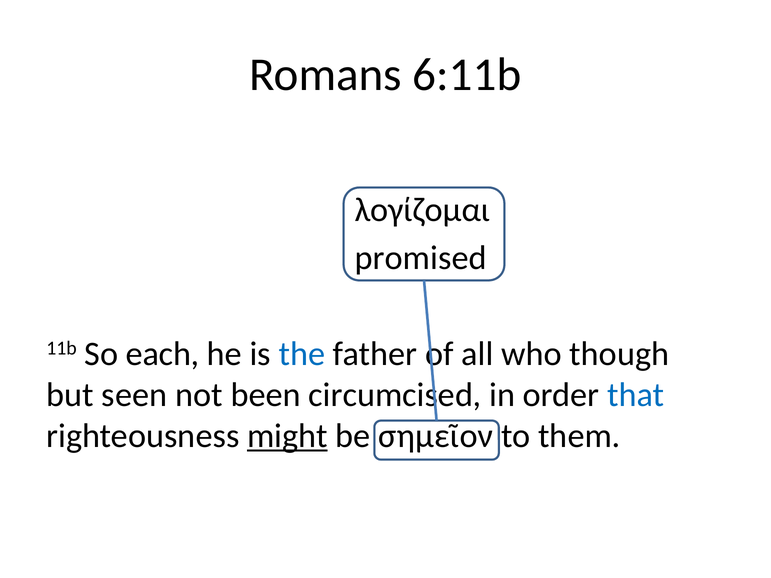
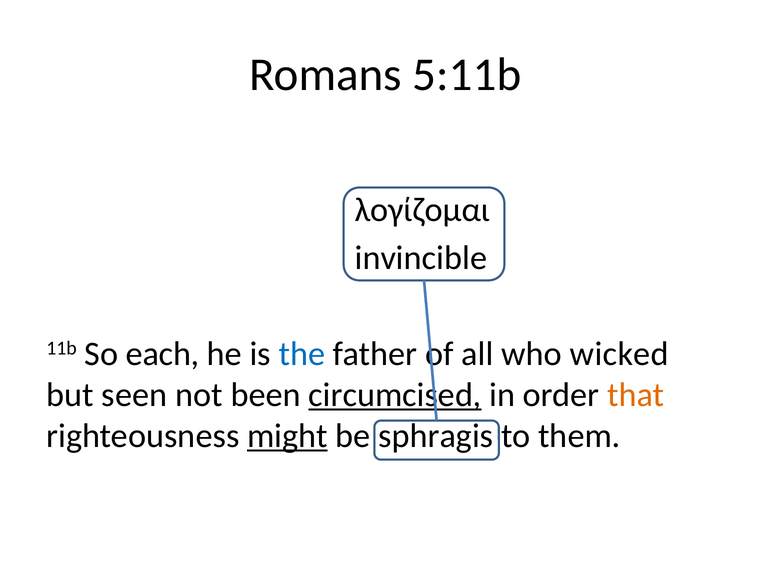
6:11b: 6:11b -> 5:11b
promised: promised -> invincible
though: though -> wicked
circumcised underline: none -> present
that colour: blue -> orange
σημεῖον: σημεῖον -> sphragis
